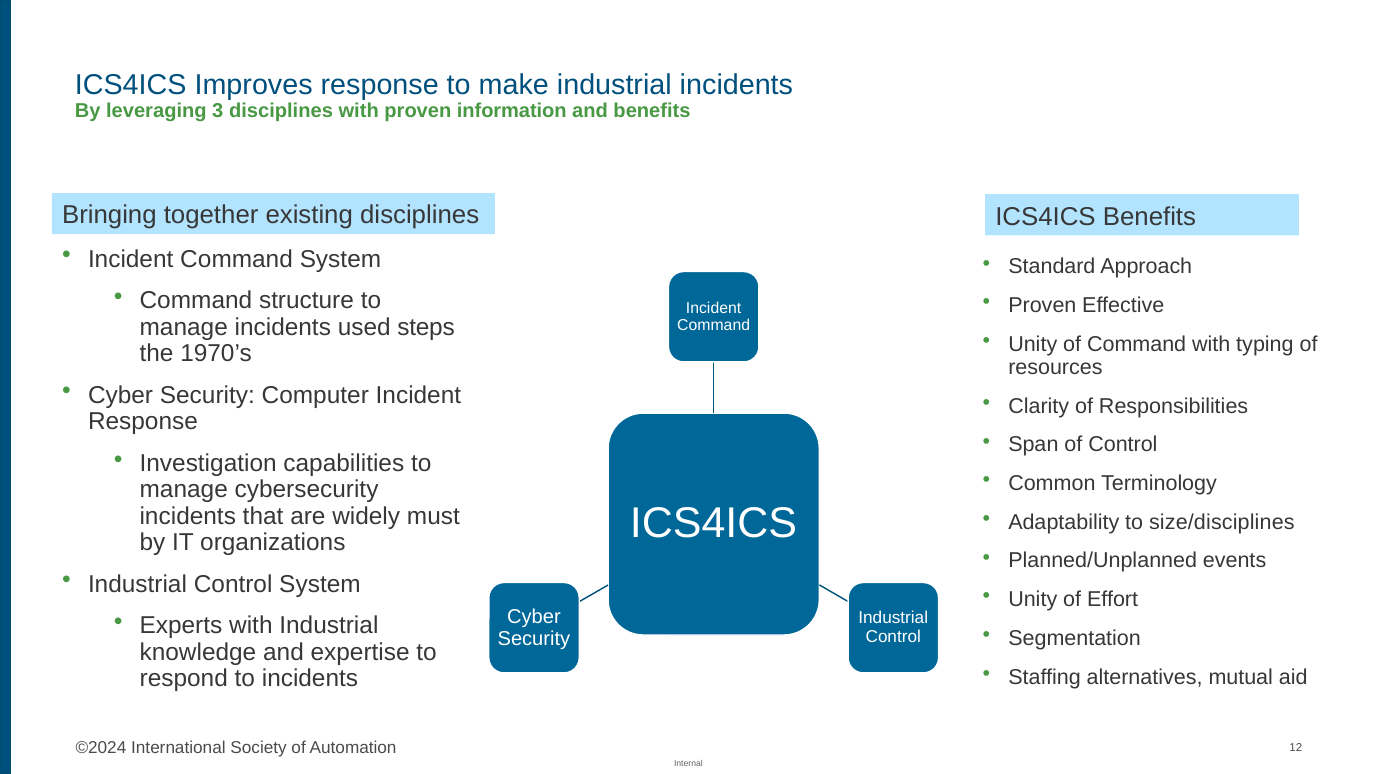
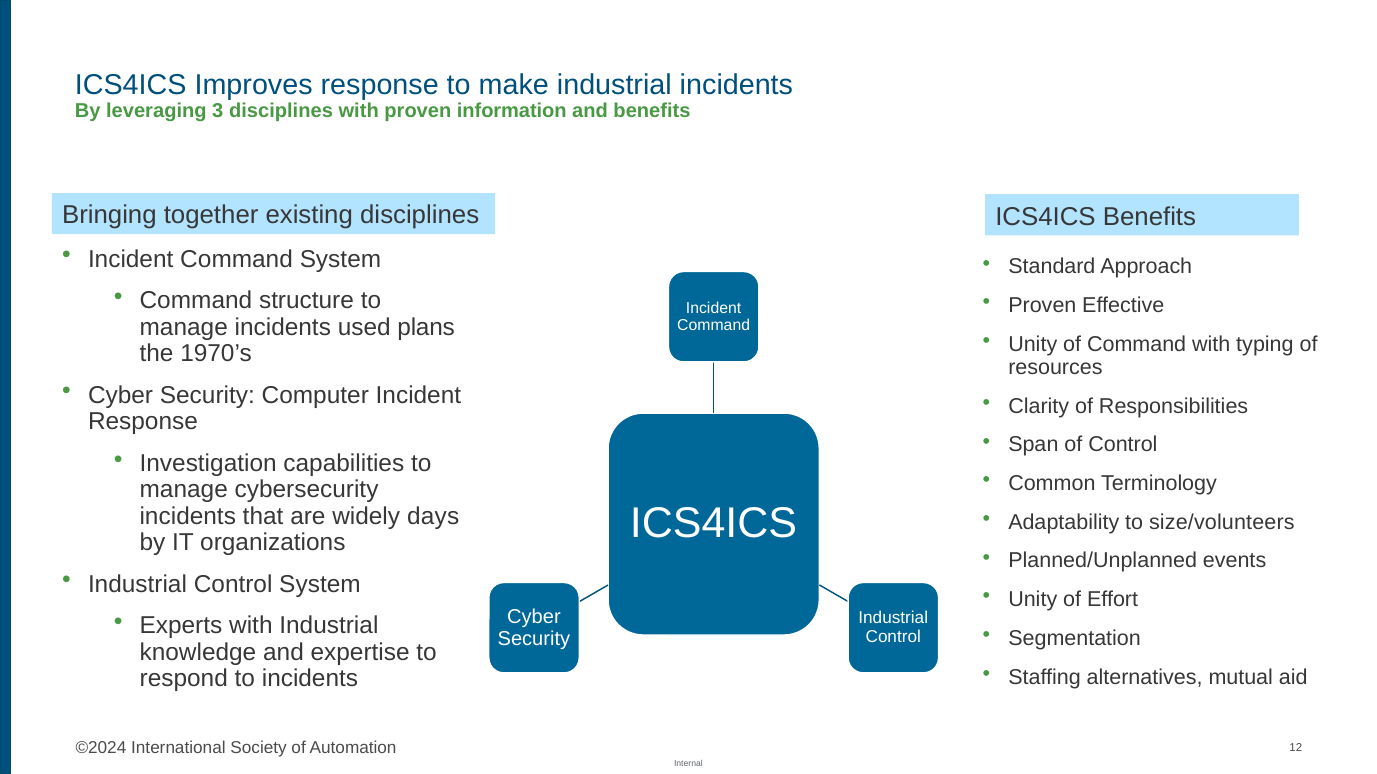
steps: steps -> plans
must: must -> days
size/disciplines: size/disciplines -> size/volunteers
